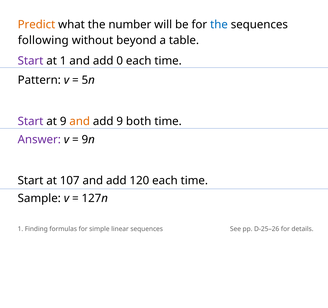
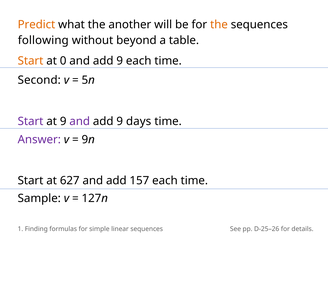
number: number -> another
the at (219, 25) colour: blue -> orange
Start at (31, 61) colour: purple -> orange
at 1: 1 -> 0
0 at (120, 61): 0 -> 9
Pattern: Pattern -> Second
and at (80, 121) colour: orange -> purple
both: both -> days
107: 107 -> 627
120: 120 -> 157
